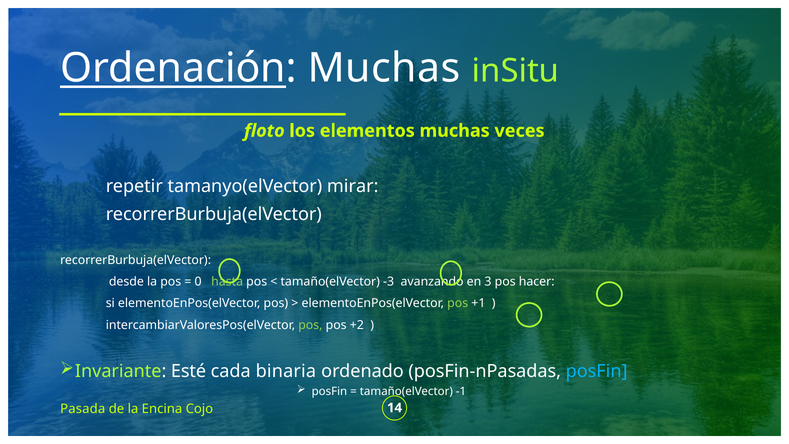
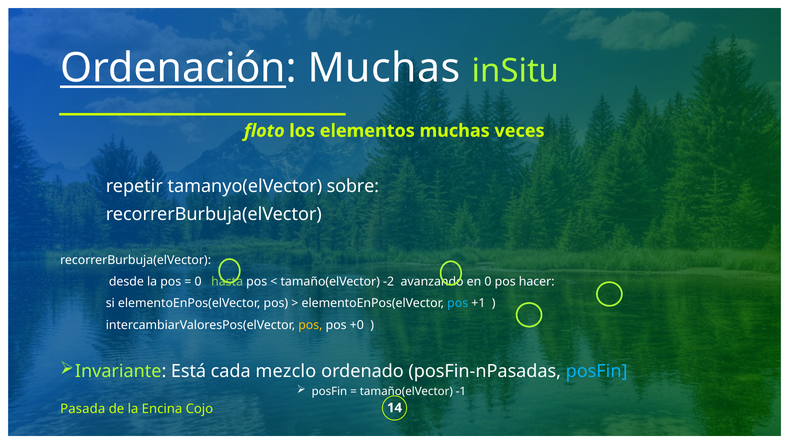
mirar: mirar -> sobre
-3: -3 -> -2
en 3: 3 -> 0
pos at (458, 303) colour: light green -> light blue
pos at (310, 325) colour: light green -> yellow
+2: +2 -> +0
Esté: Esté -> Está
binaria: binaria -> mezclo
